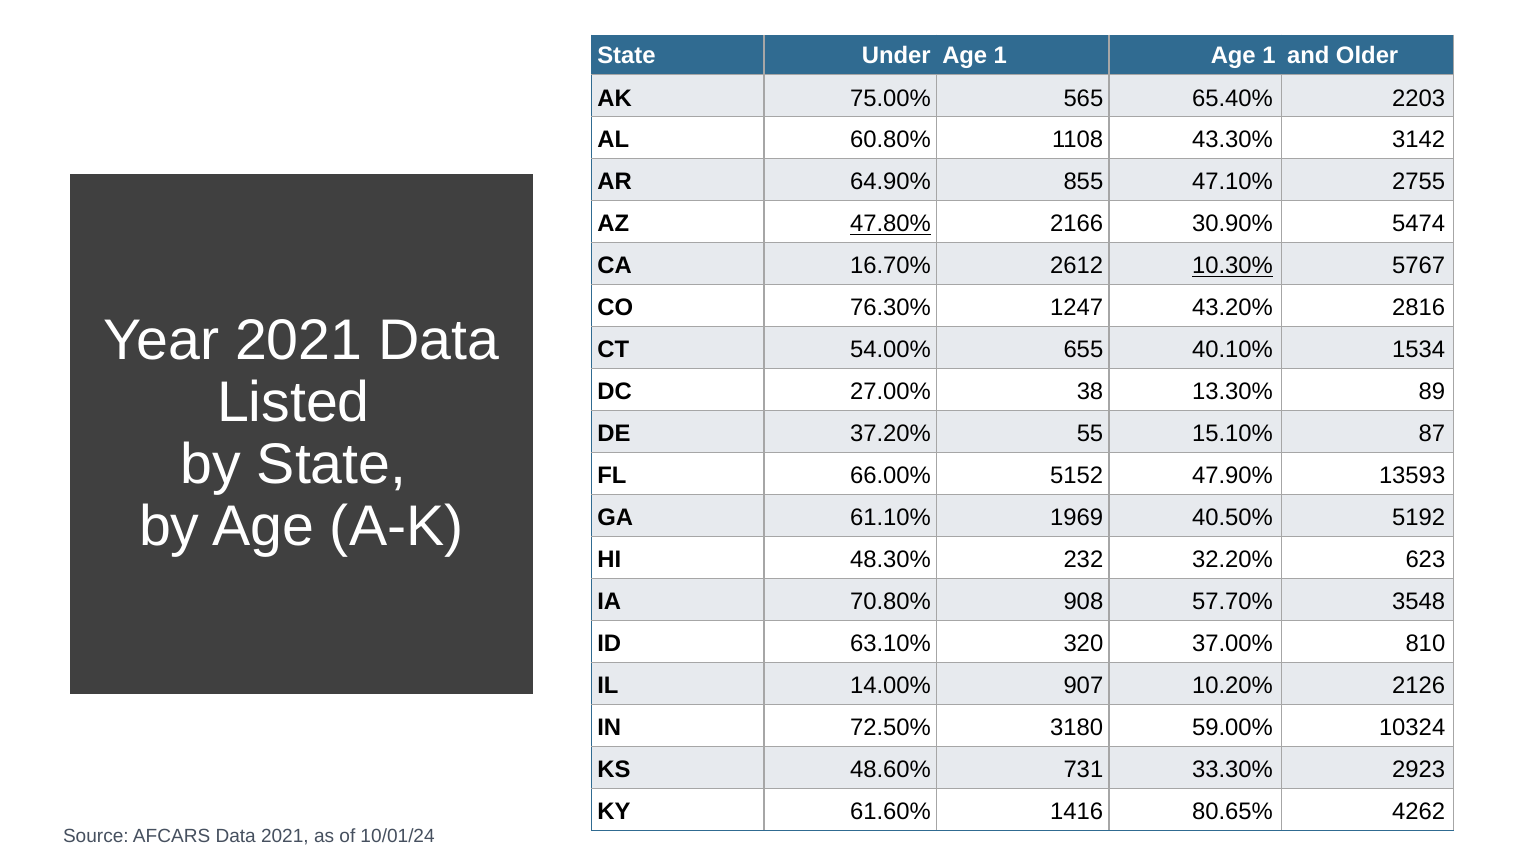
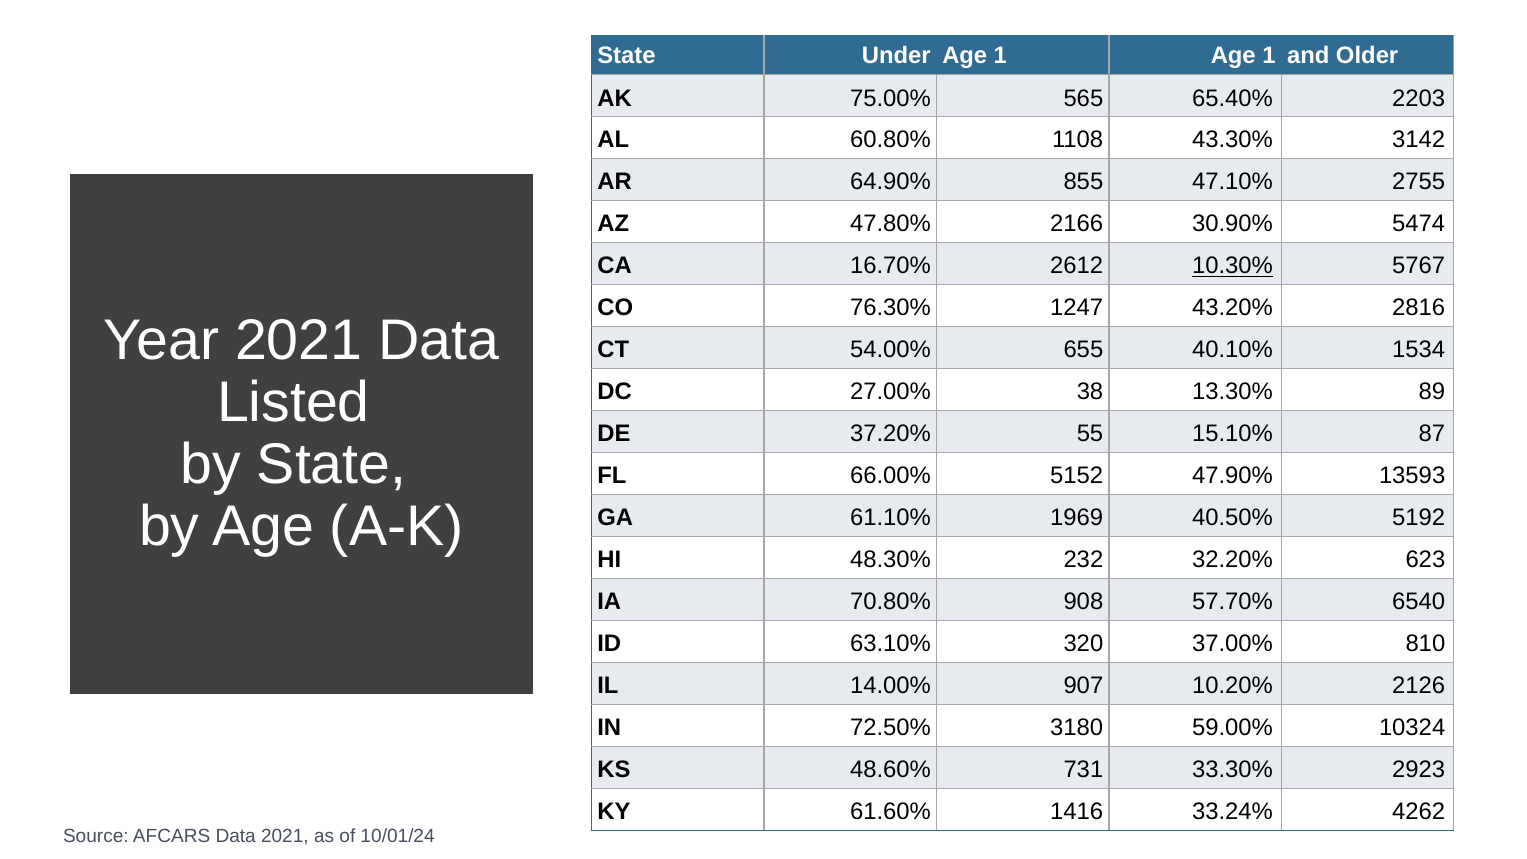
47.80% underline: present -> none
3548: 3548 -> 6540
80.65%: 80.65% -> 33.24%
